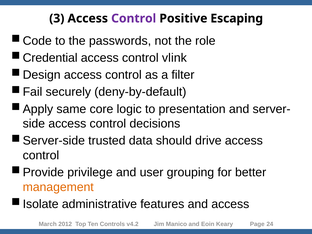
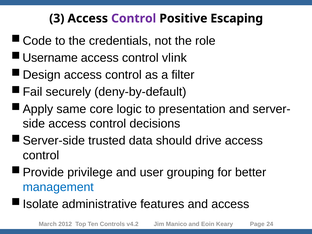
passwords: passwords -> credentials
Credential: Credential -> Username
management colour: orange -> blue
